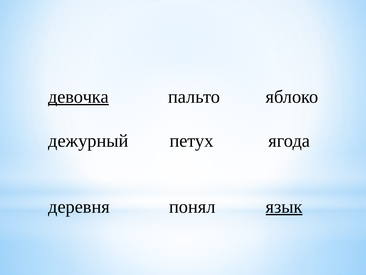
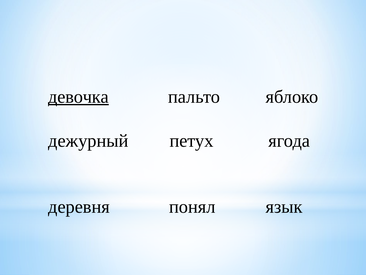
язык underline: present -> none
